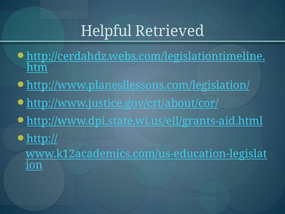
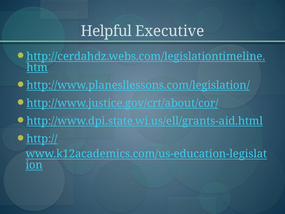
Retrieved: Retrieved -> Executive
